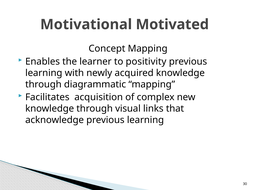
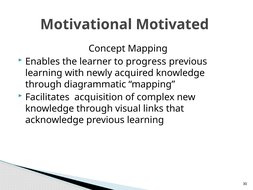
positivity: positivity -> progress
